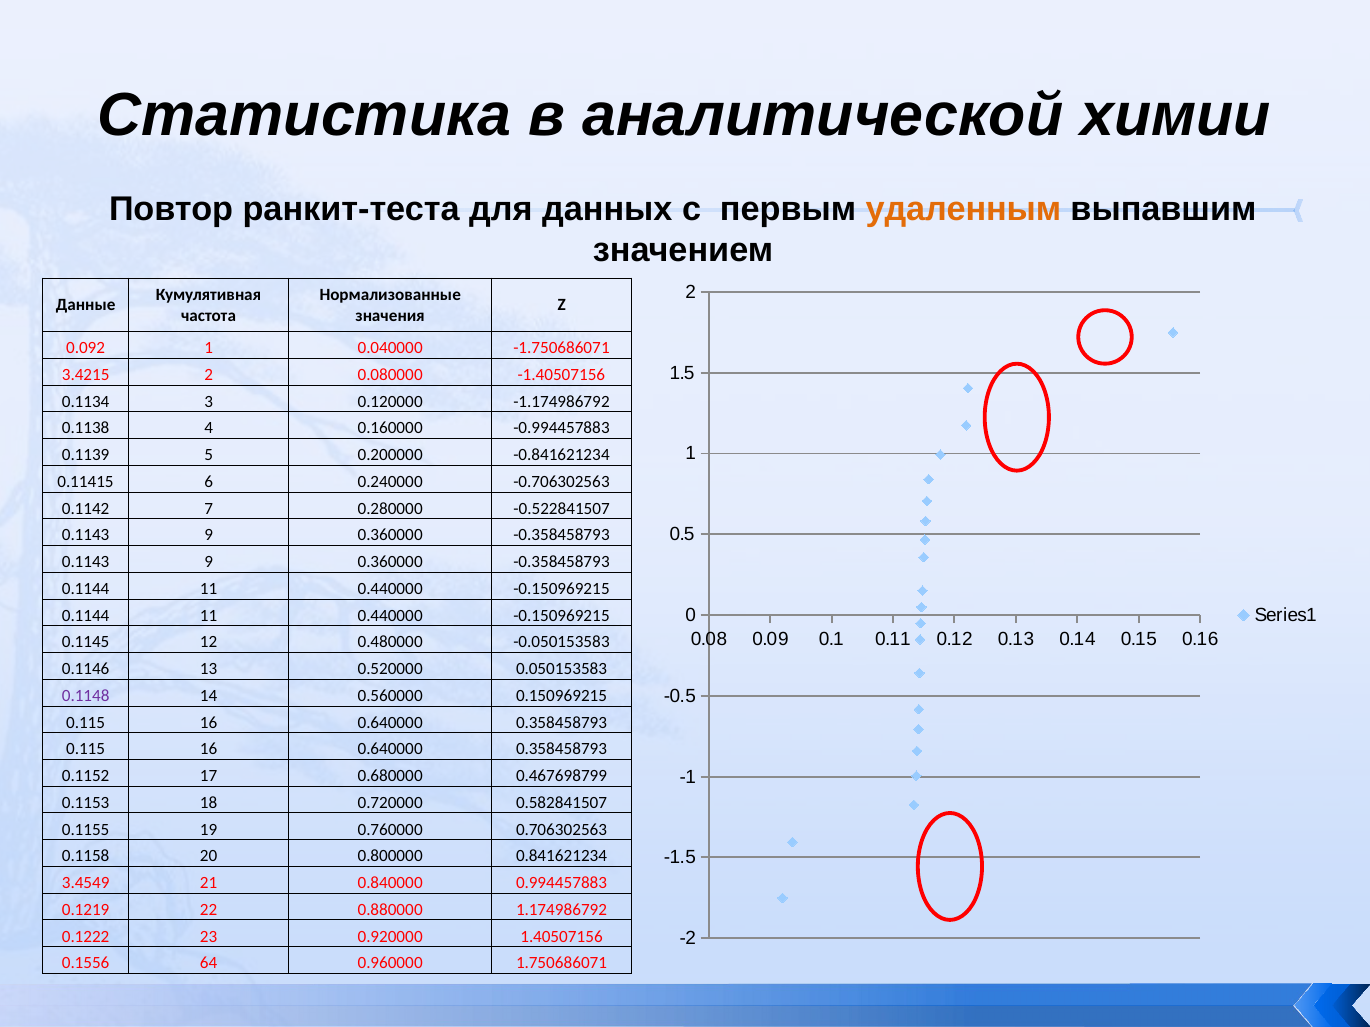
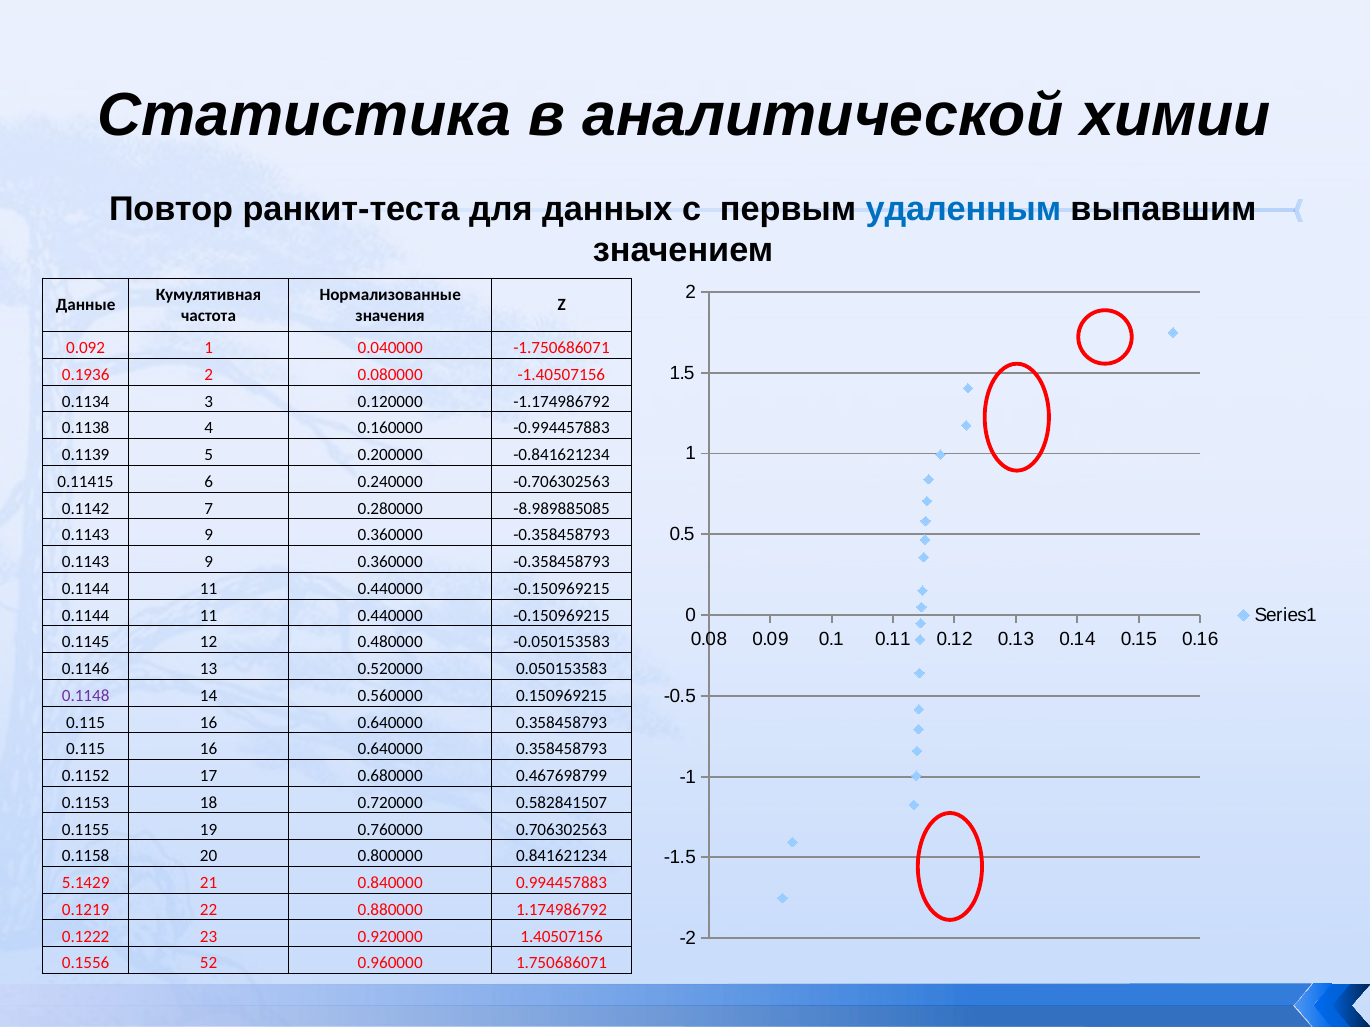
удаленным colour: orange -> blue
3.4215: 3.4215 -> 0.1936
-0.522841507: -0.522841507 -> -8.989885085
3.4549: 3.4549 -> 5.1429
64: 64 -> 52
